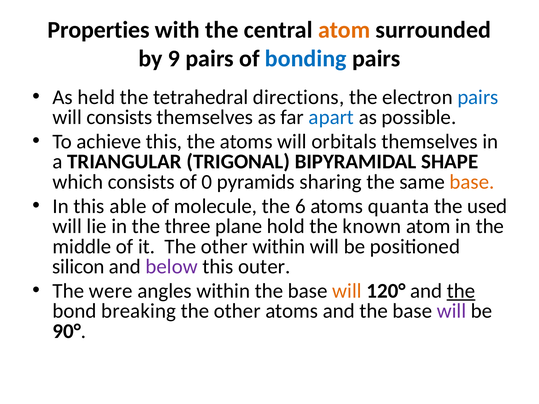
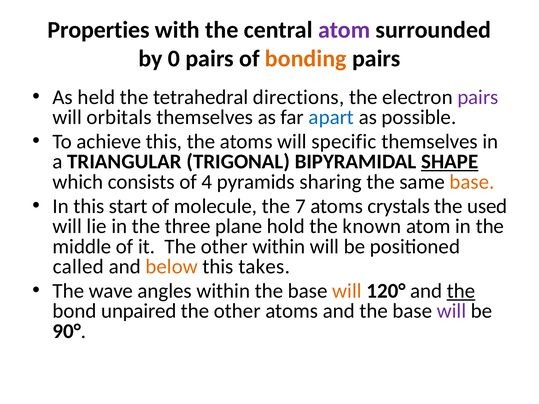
atom at (344, 30) colour: orange -> purple
9: 9 -> 0
bonding colour: blue -> orange
pairs at (478, 97) colour: blue -> purple
will consists: consists -> orbitals
orbitals: orbitals -> specific
SHAPE underline: none -> present
0: 0 -> 4
able: able -> start
6: 6 -> 7
quanta: quanta -> crystals
silicon: silicon -> called
below colour: purple -> orange
outer: outer -> takes
were: were -> wave
breaking: breaking -> unpaired
